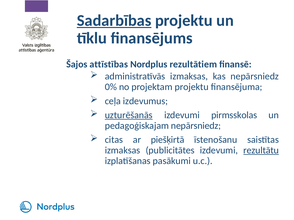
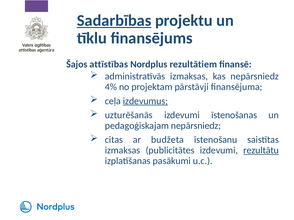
0%: 0% -> 4%
projektam projektu: projektu -> pārstāvji
izdevumus underline: none -> present
uzturēšanās underline: present -> none
pirmsskolas: pirmsskolas -> īstenošanas
piešķirtā: piešķirtā -> budžeta
